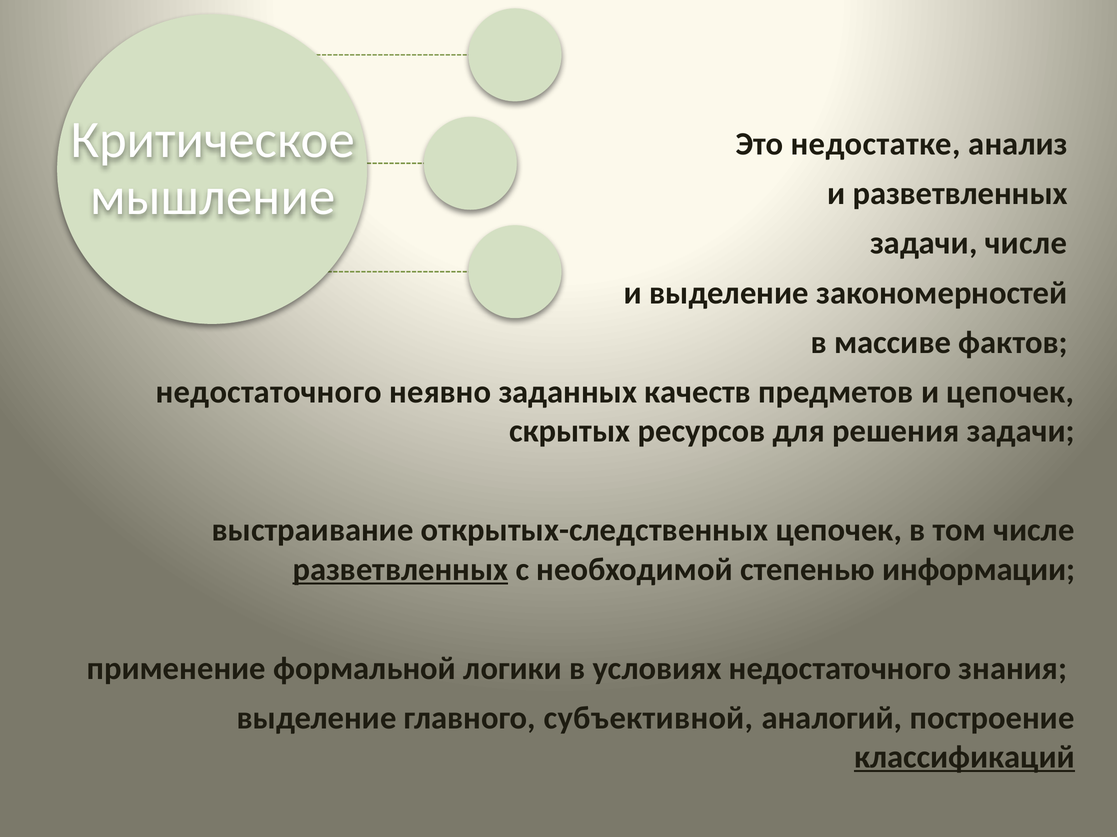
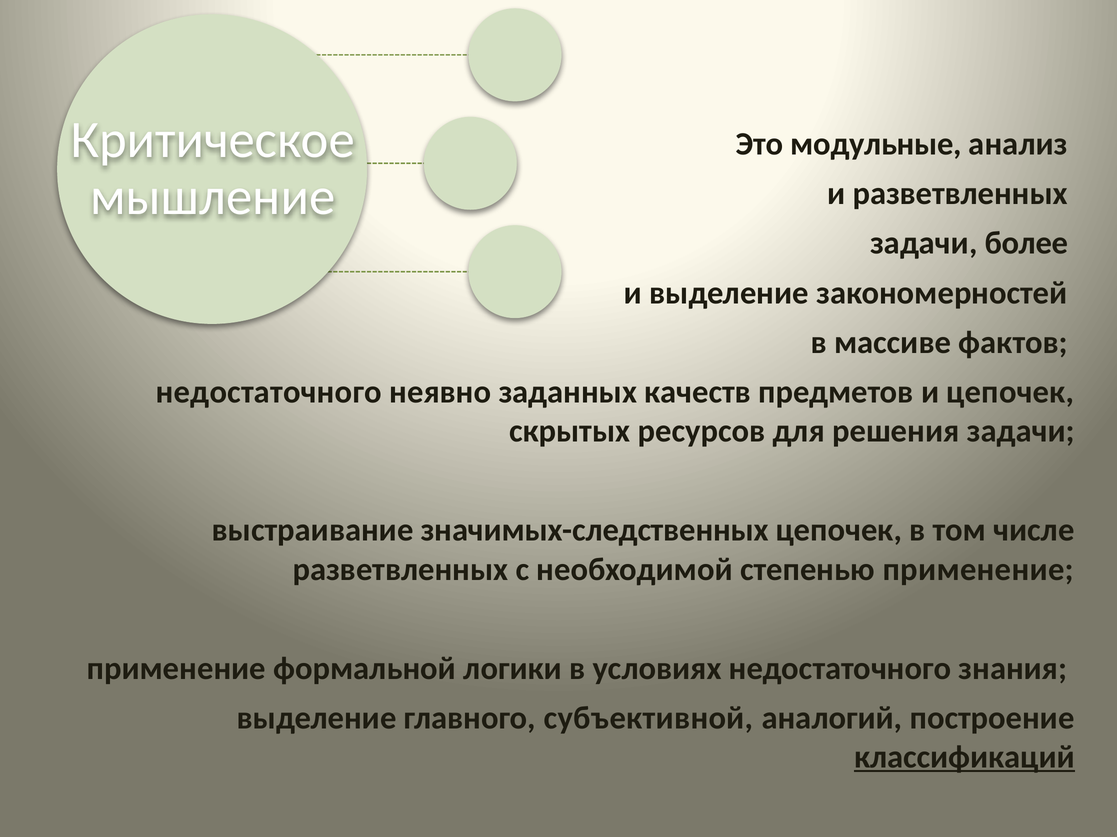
недостатке: недостатке -> модульные
задачи числе: числе -> более
открытых-следственных: открытых-следственных -> значимых-следственных
разветвленных at (400, 570) underline: present -> none
степенью информации: информации -> применение
